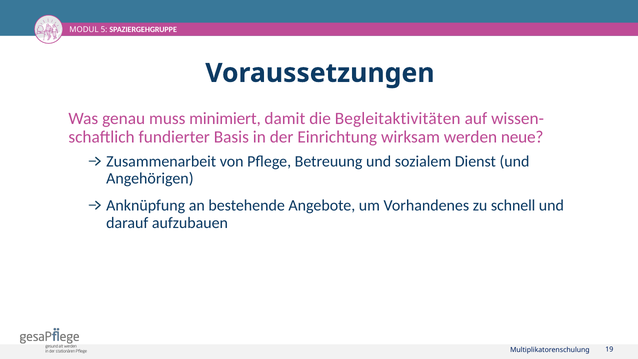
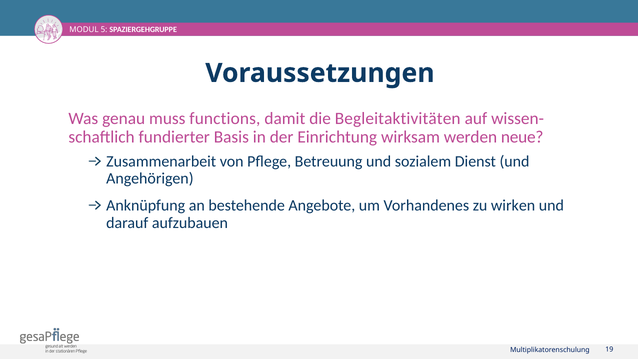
minimiert: minimiert -> functions
schnell: schnell -> wirken
